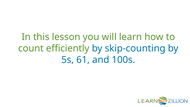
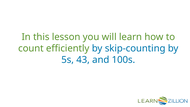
61: 61 -> 43
